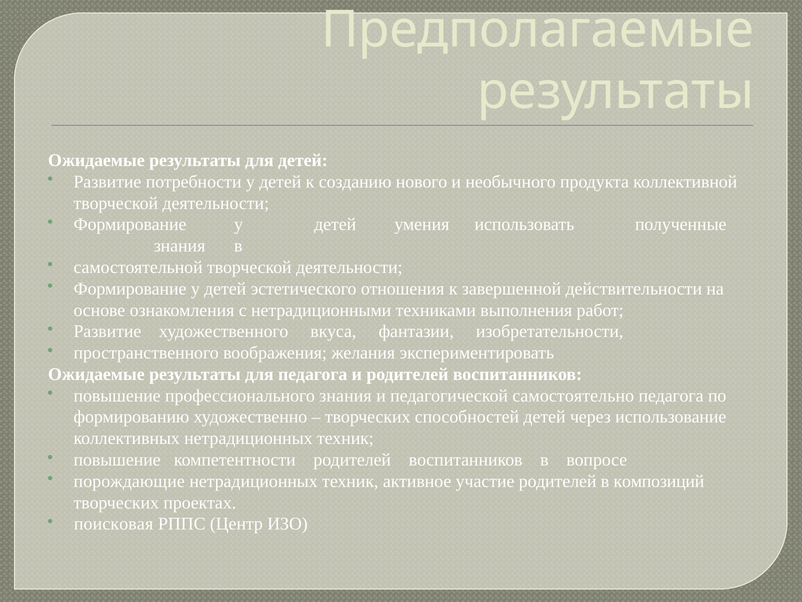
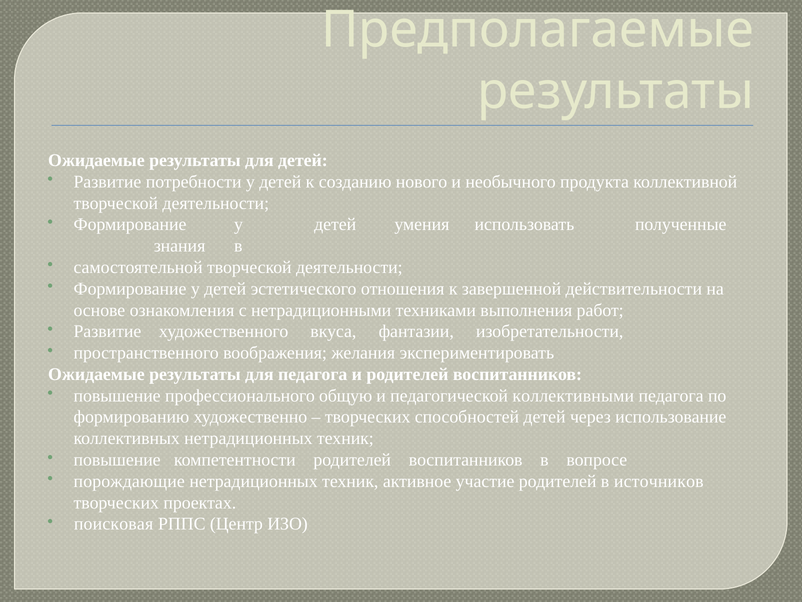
профессионального знания: знания -> общую
самостоятельно: самостоятельно -> коллективными
композиций: композиций -> источников
